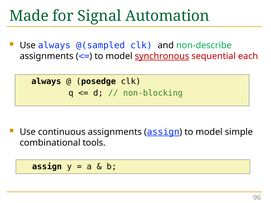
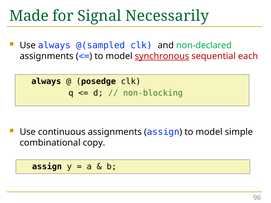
Automation: Automation -> Necessarily
non-describe: non-describe -> non-declared
assign at (163, 132) underline: present -> none
tools: tools -> copy
